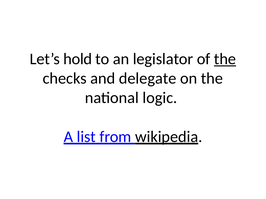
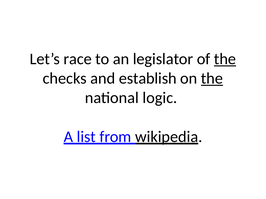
hold: hold -> race
delegate: delegate -> establish
the at (212, 79) underline: none -> present
